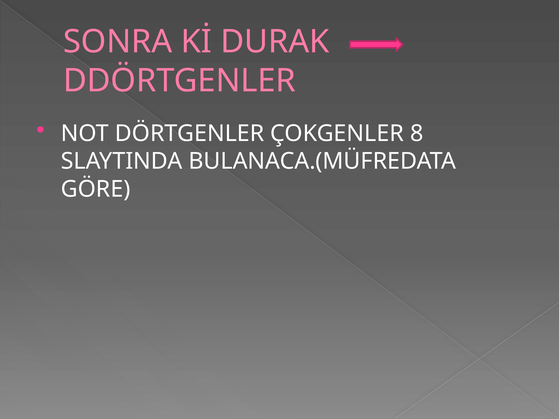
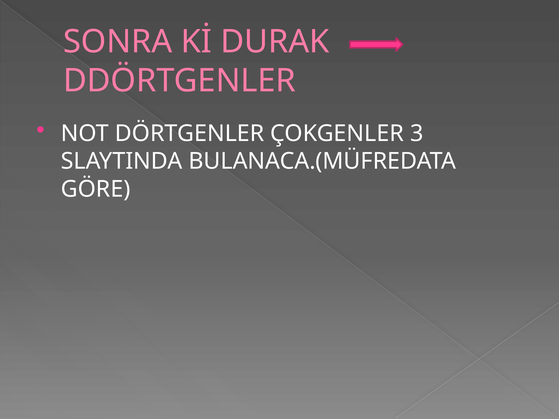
8: 8 -> 3
